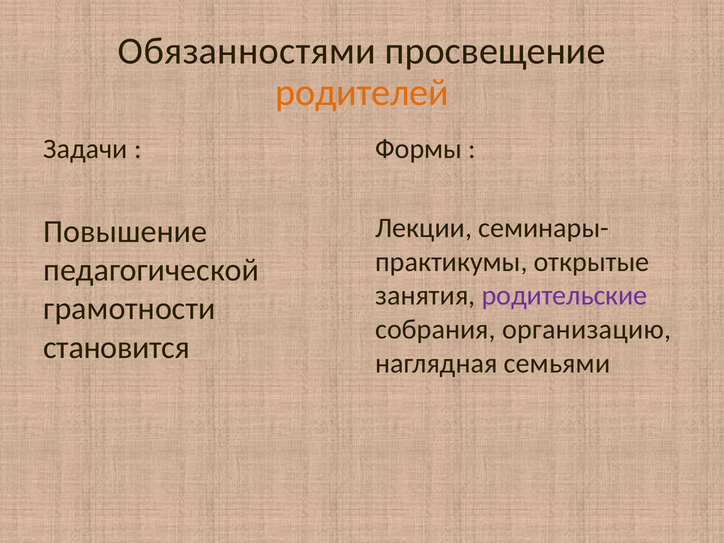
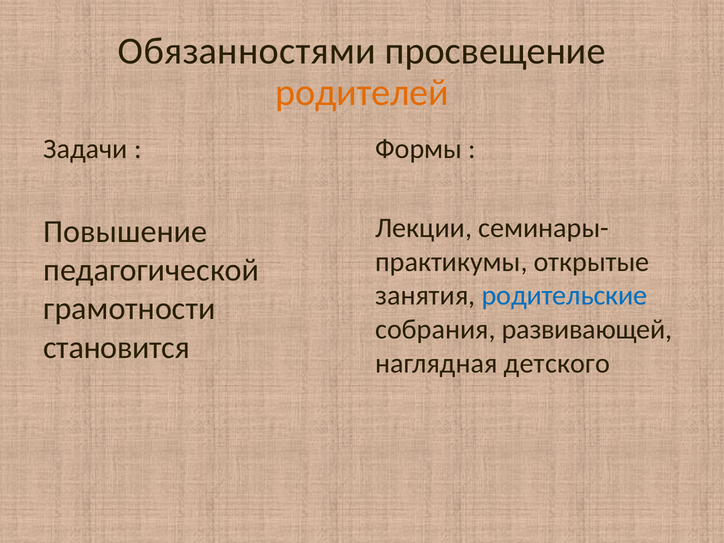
родительские colour: purple -> blue
организацию: организацию -> развивающей
семьями: семьями -> детского
